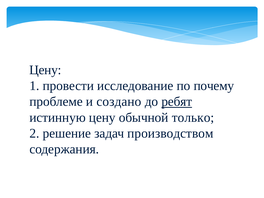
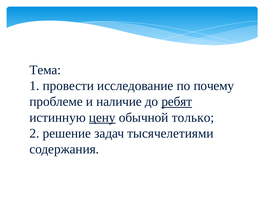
Цену at (45, 70): Цену -> Тема
создано: создано -> наличие
цену at (102, 117) underline: none -> present
производством: производством -> тысячелетиями
